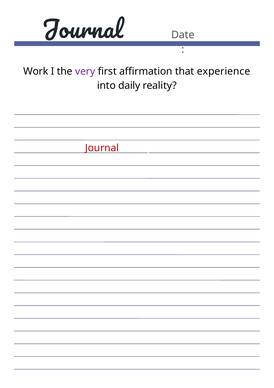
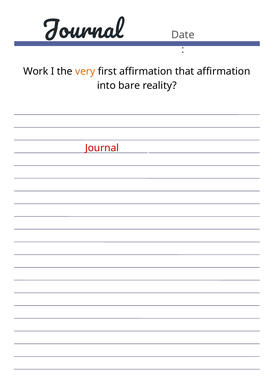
very colour: purple -> orange
that experience: experience -> affirmation
daily: daily -> bare
